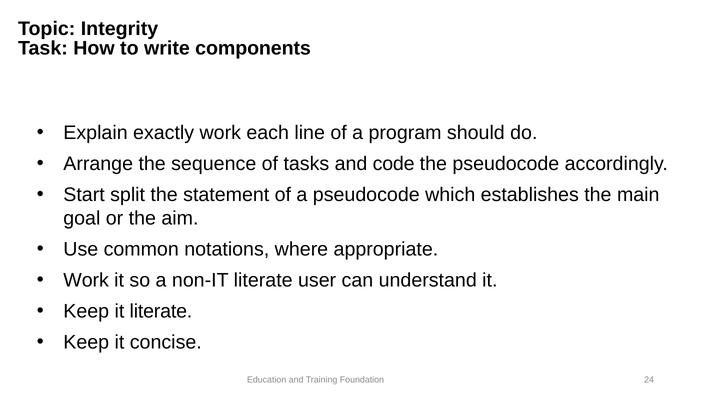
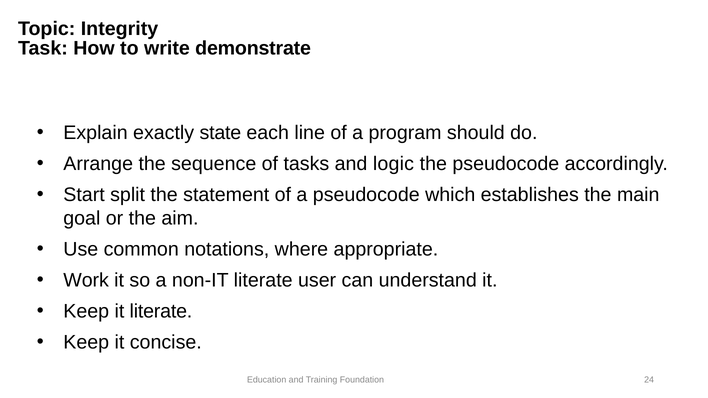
components: components -> demonstrate
exactly work: work -> state
code: code -> logic
